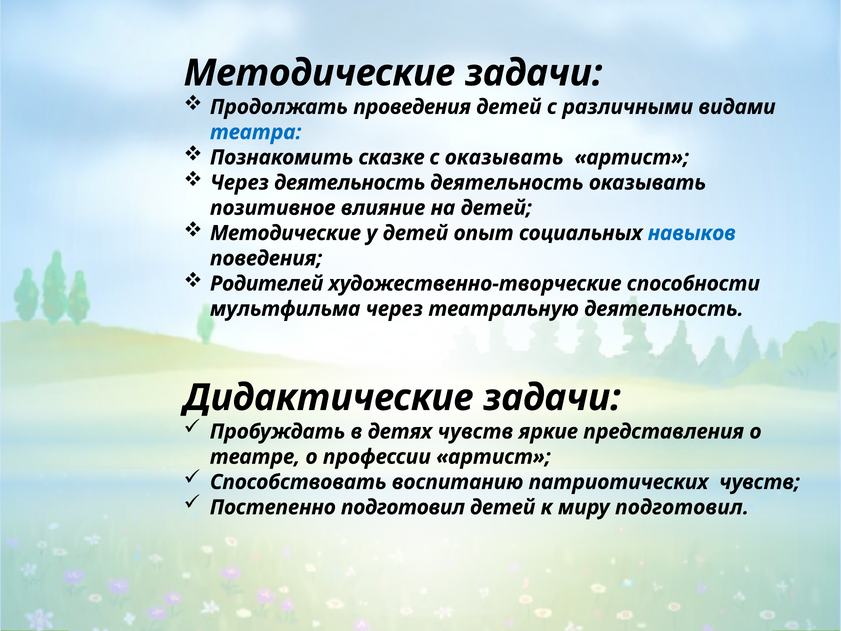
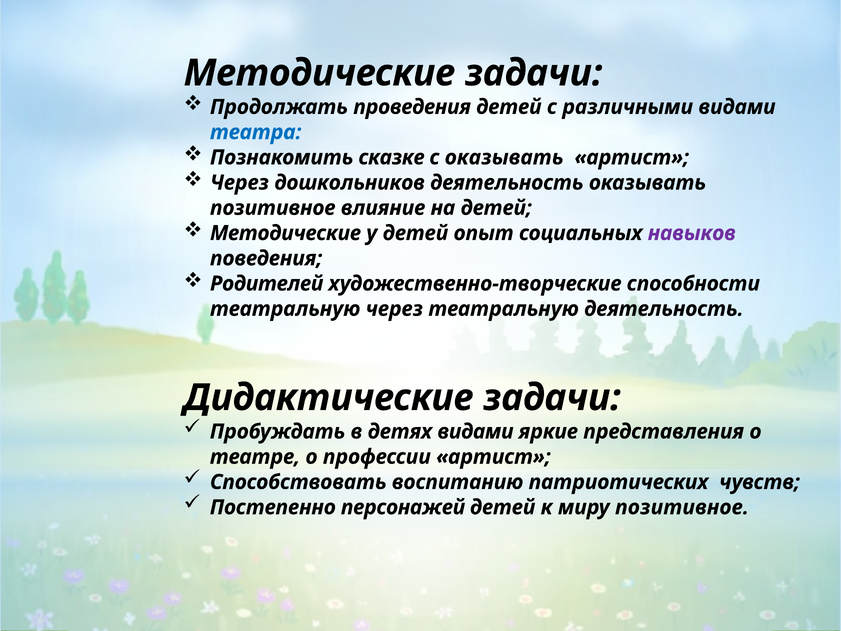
Через деятельность: деятельность -> дошкольников
навыков colour: blue -> purple
мультфильма at (285, 309): мультфильма -> театральную
детях чувств: чувств -> видами
Постепенно подготовил: подготовил -> персонажей
миру подготовил: подготовил -> позитивное
